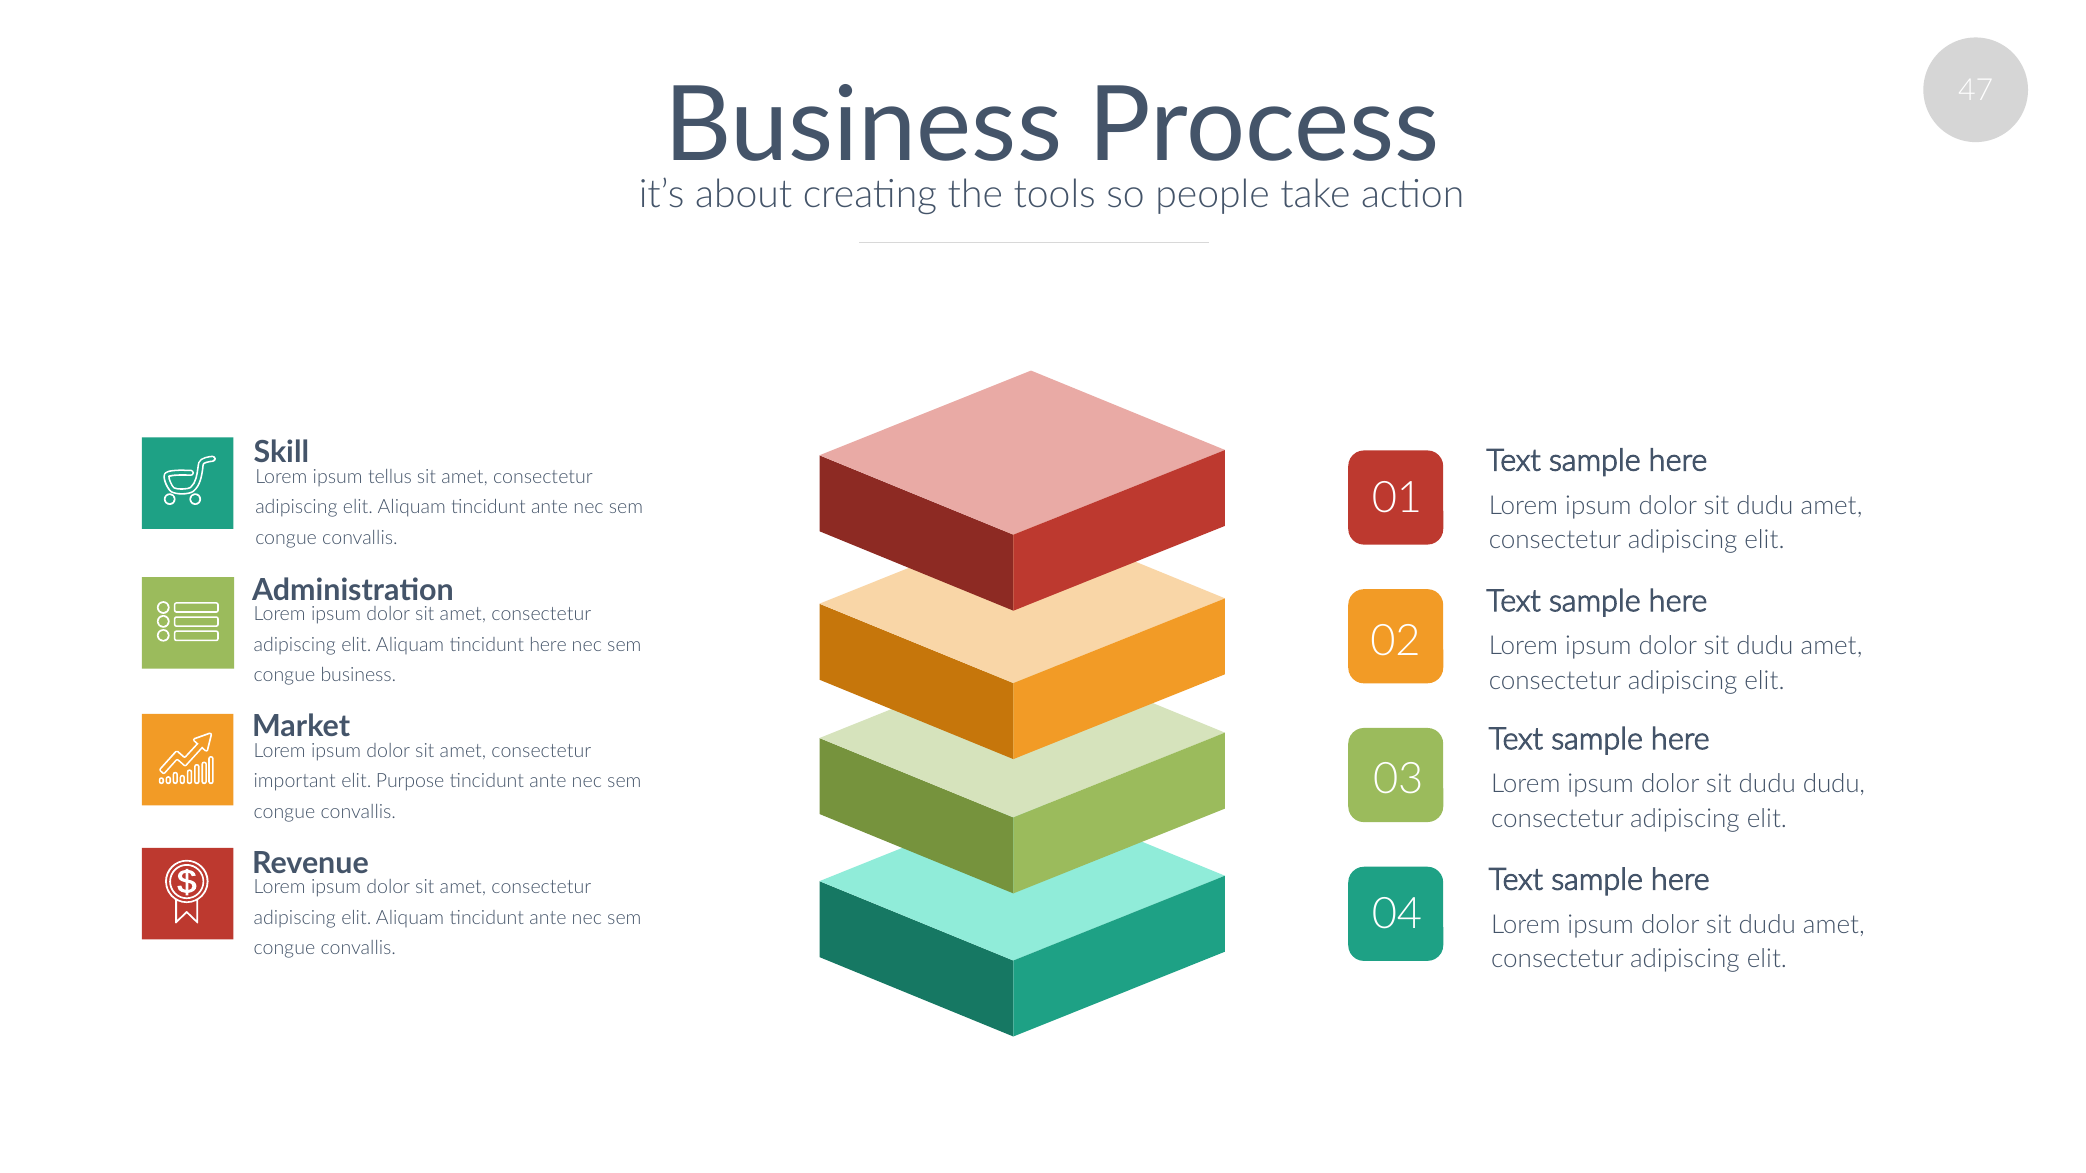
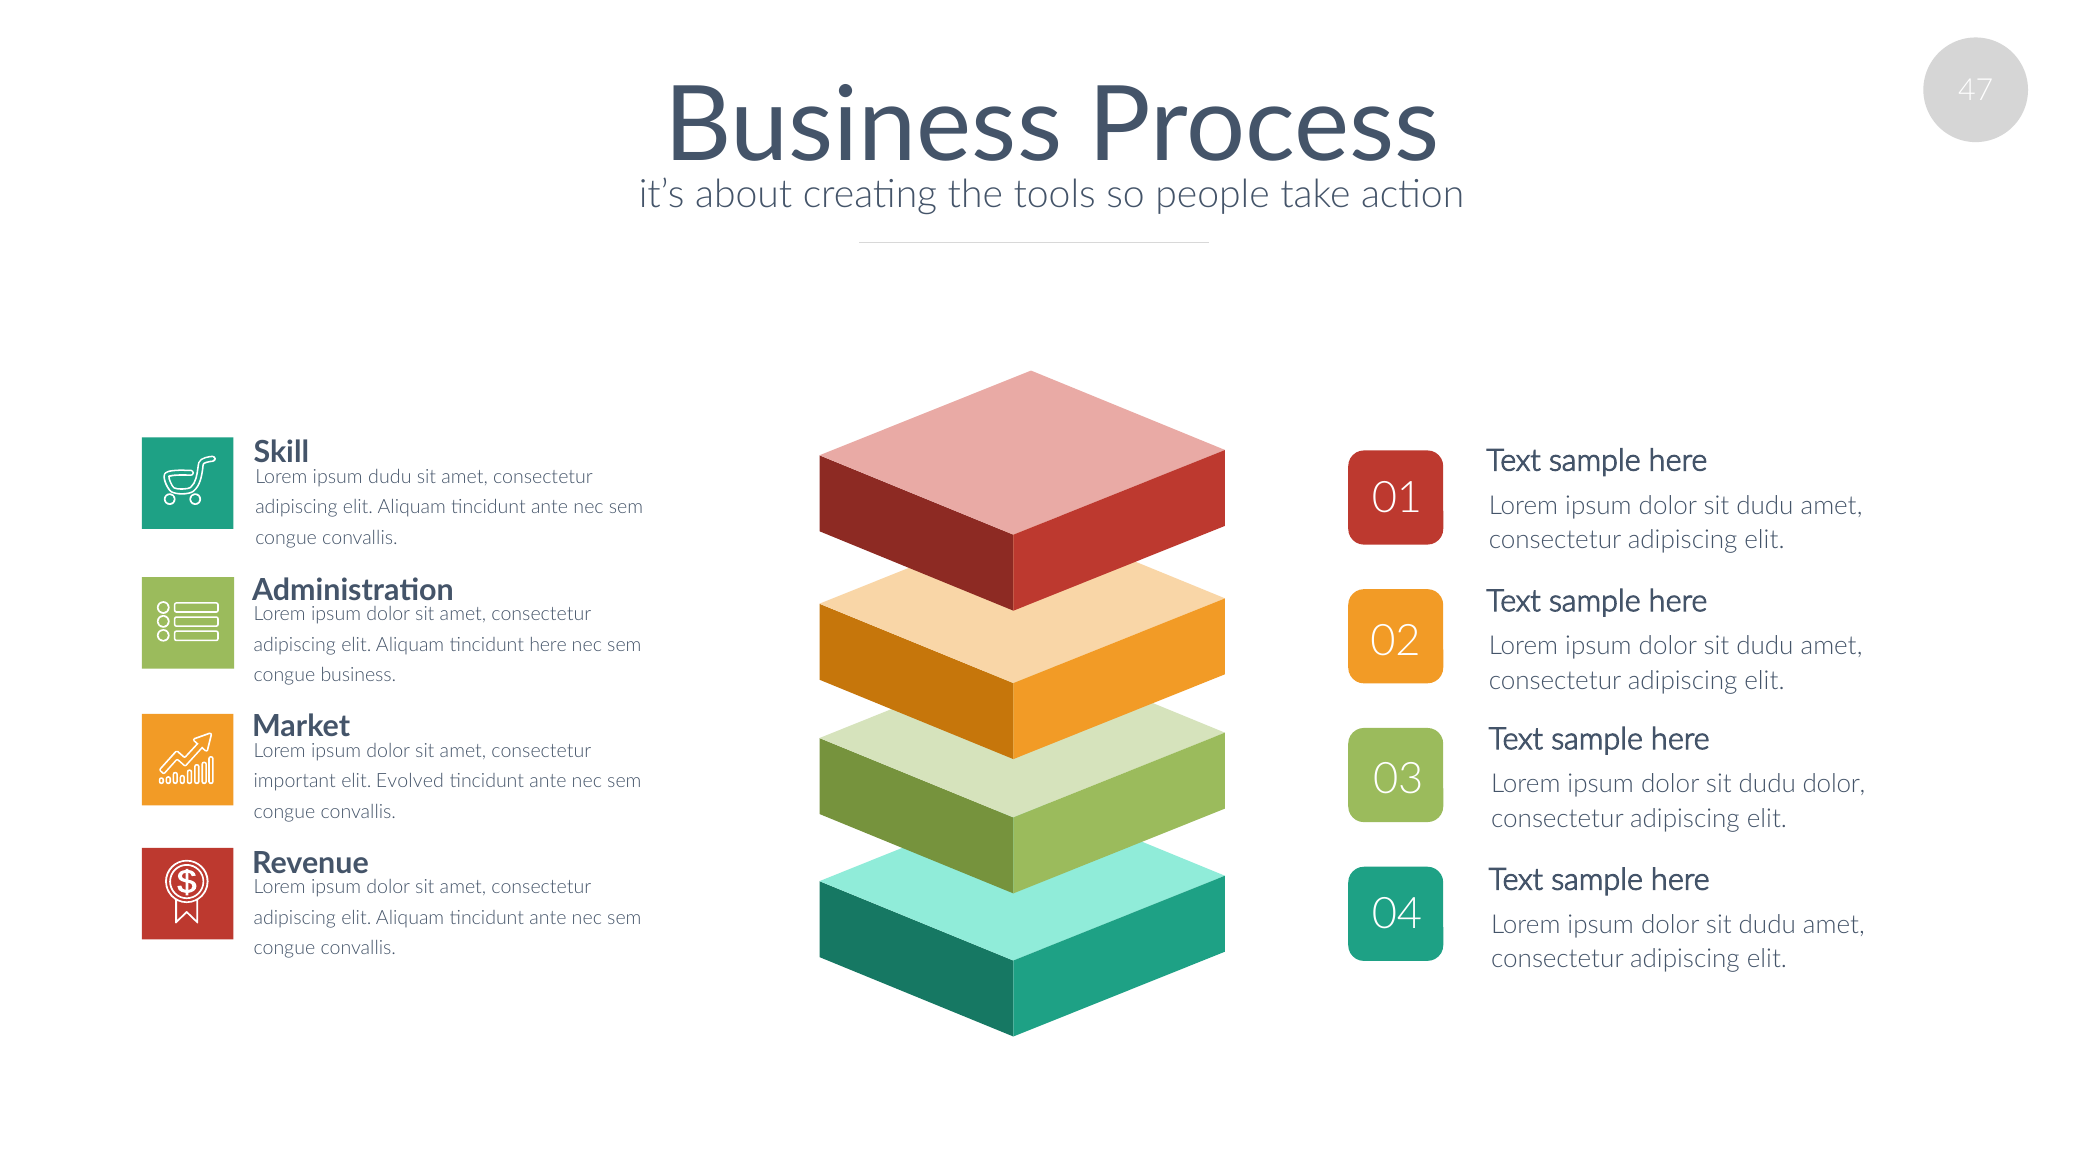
ipsum tellus: tellus -> dudu
Purpose: Purpose -> Evolved
dudu dudu: dudu -> dolor
